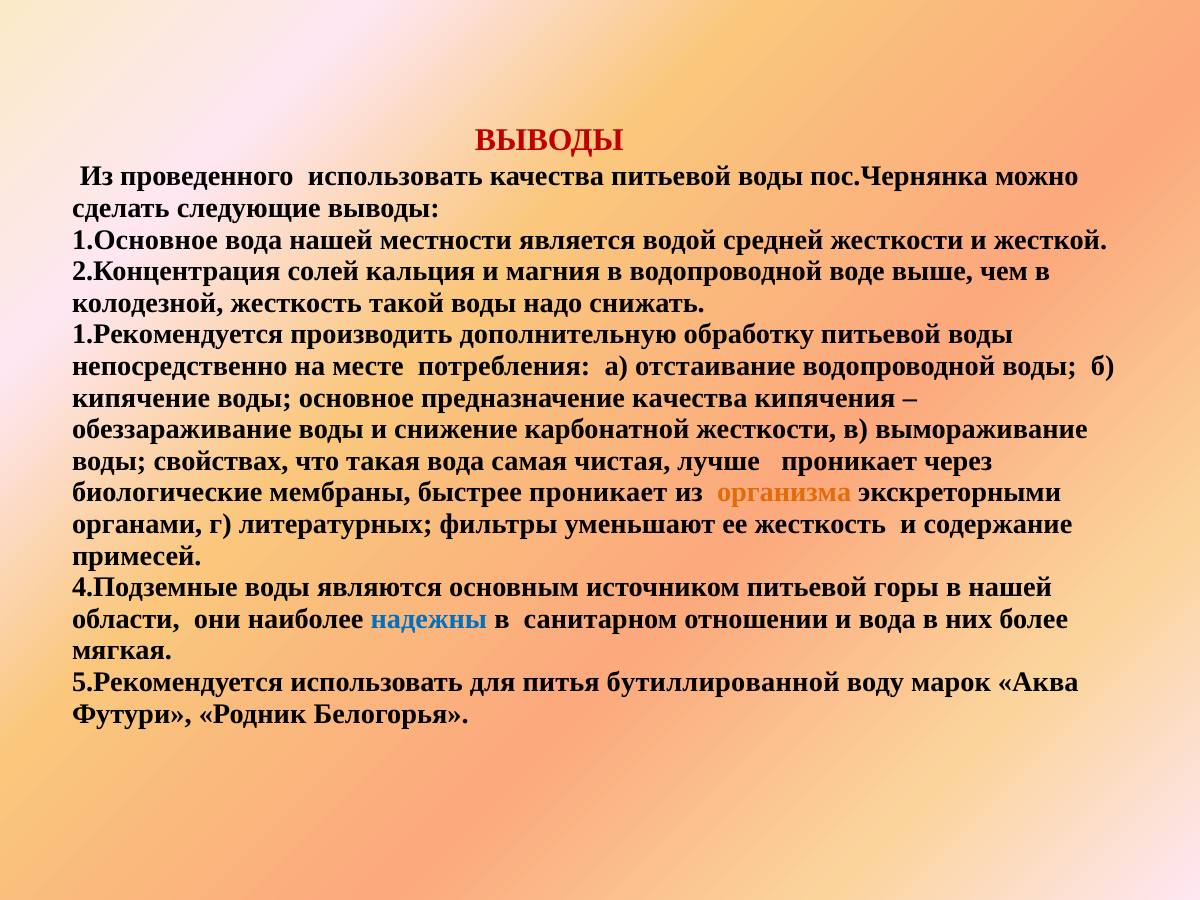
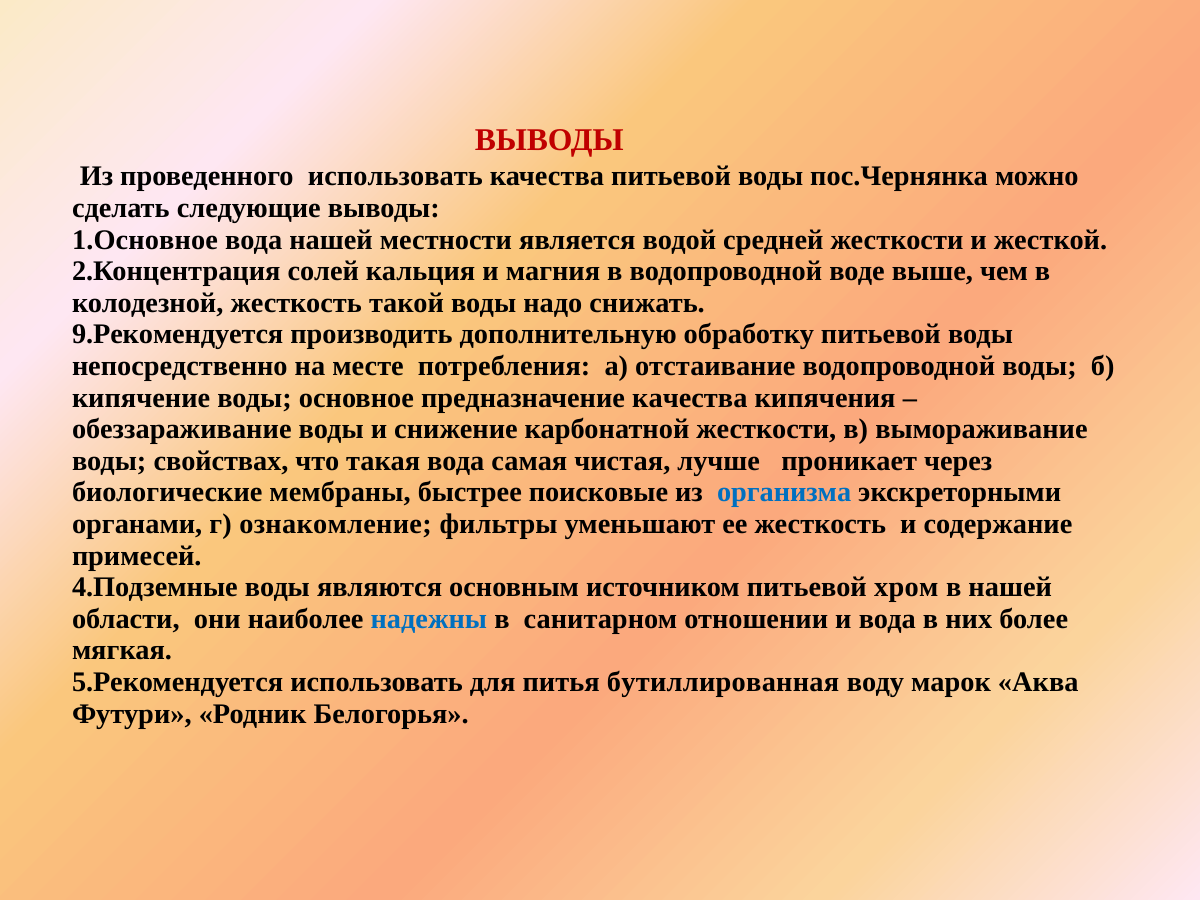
1.Рекомендуется: 1.Рекомендуется -> 9.Рекомендуется
быстрее проникает: проникает -> поисковые
организма colour: orange -> blue
литературных: литературных -> ознакомление
горы: горы -> хром
бутиллированной: бутиллированной -> бутиллированная
